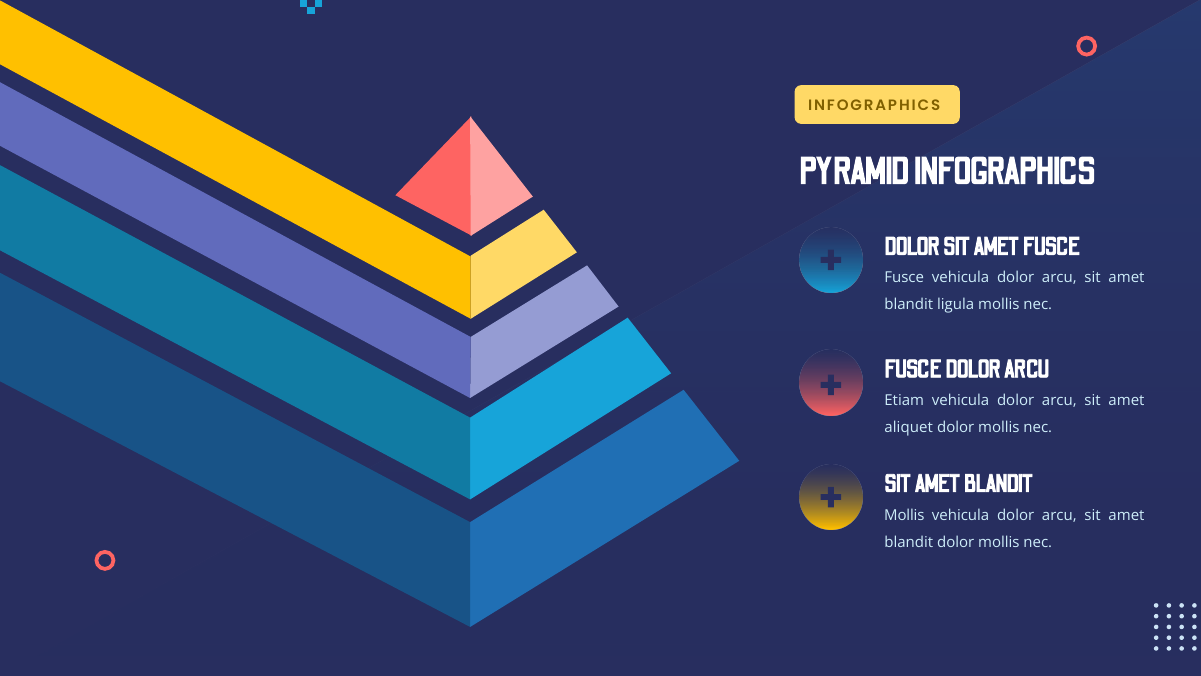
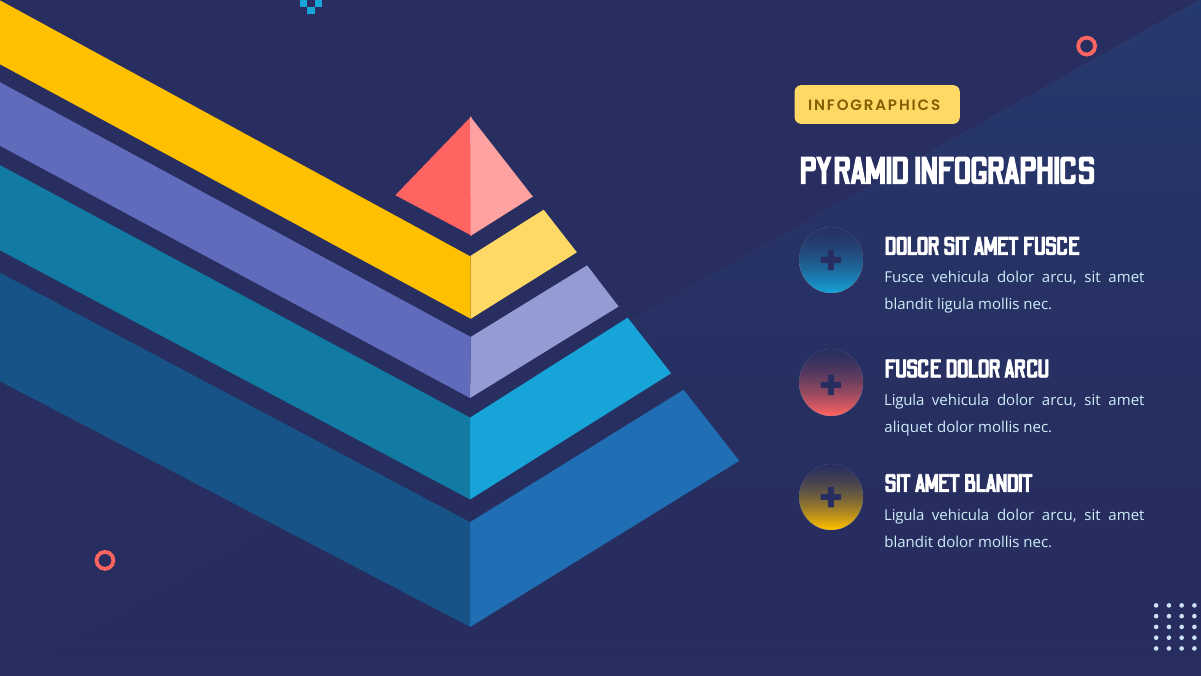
Etiam at (904, 400): Etiam -> Ligula
Mollis at (904, 515): Mollis -> Ligula
